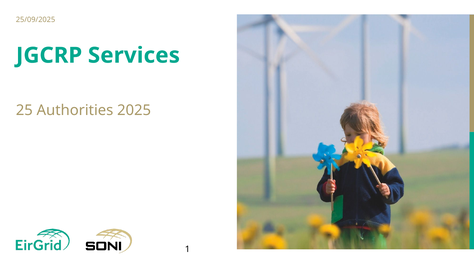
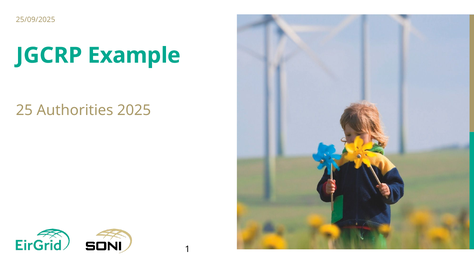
Services: Services -> Example
